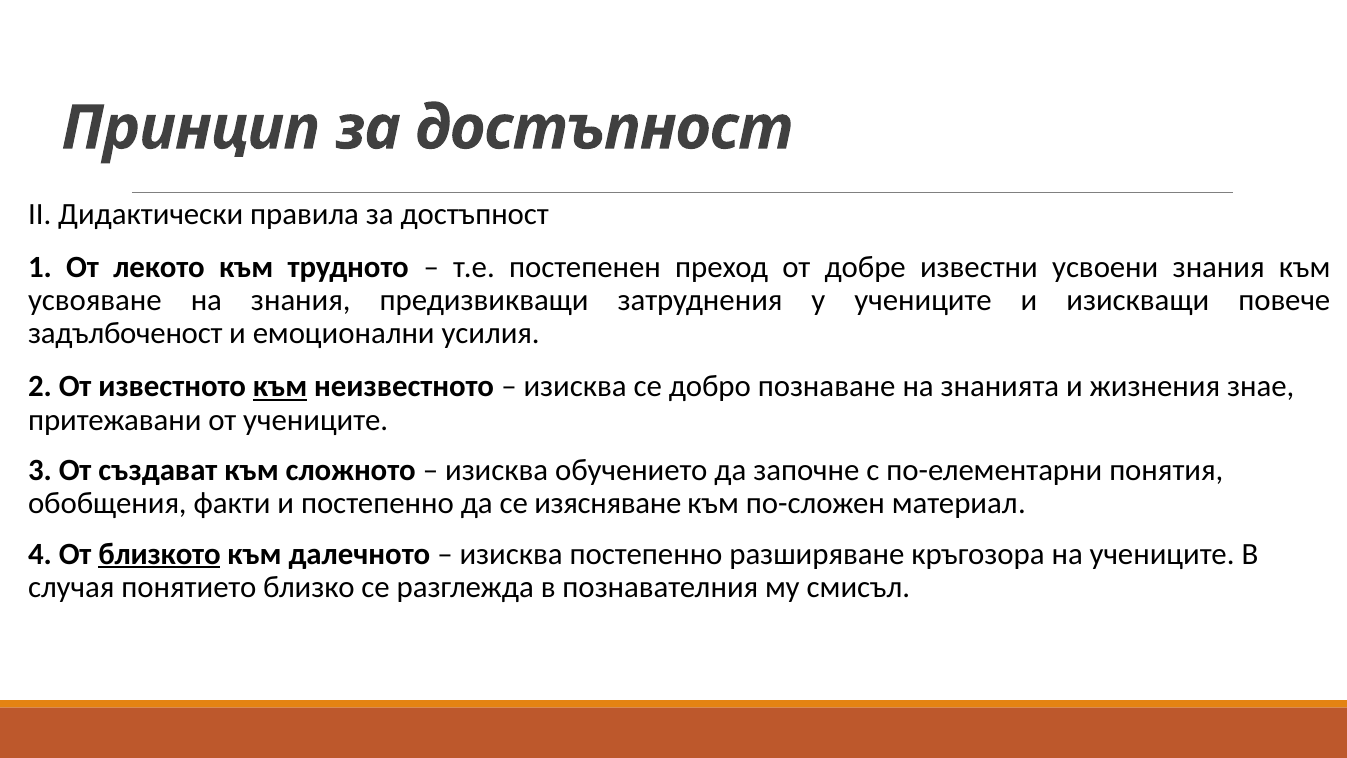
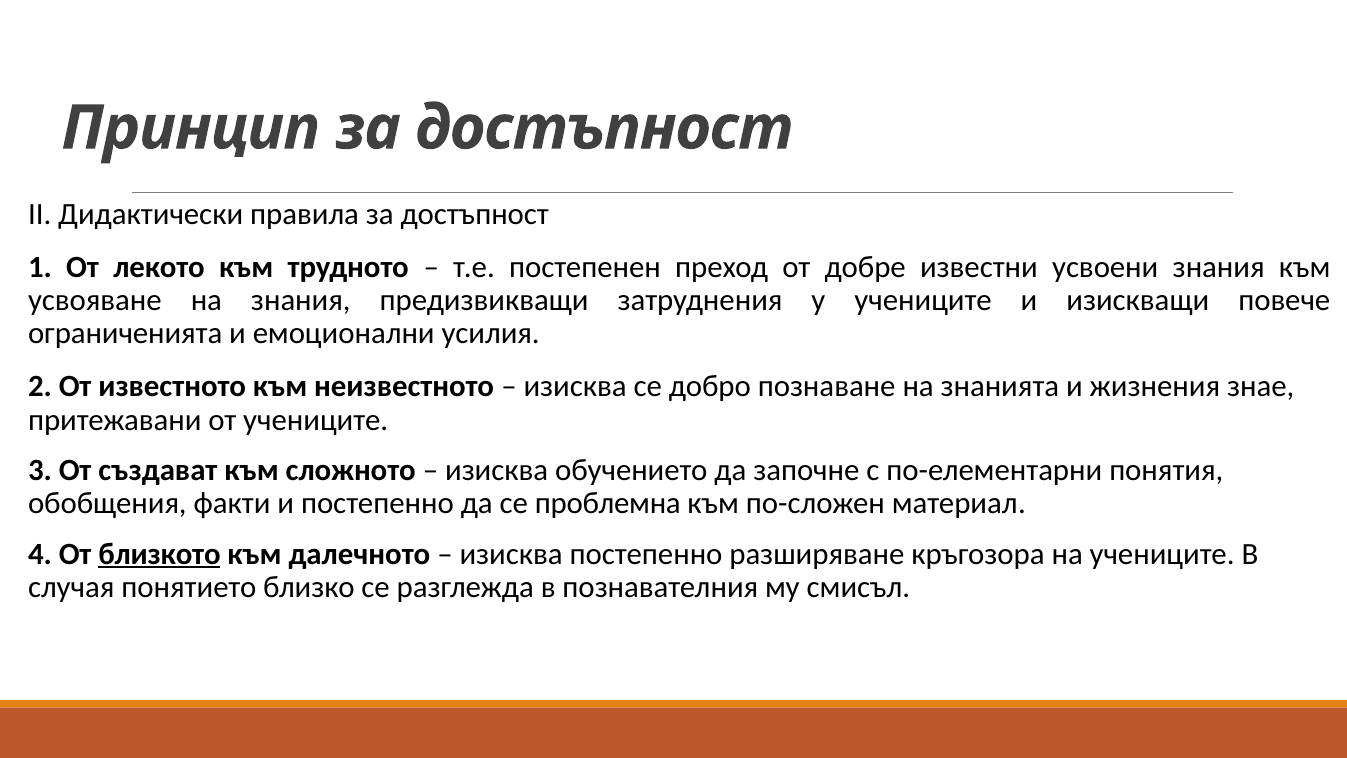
задълбоченост: задълбоченост -> ограниченията
към at (280, 387) underline: present -> none
изясняване: изясняване -> проблемна
